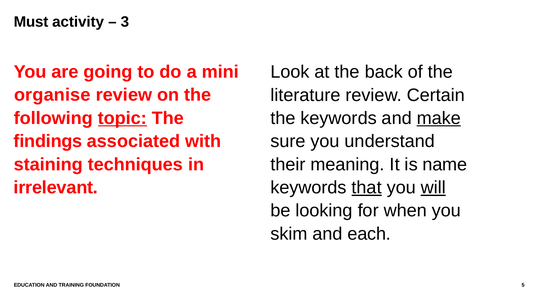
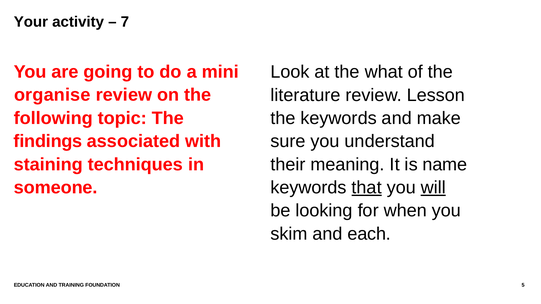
Must: Must -> Your
3: 3 -> 7
back: back -> what
Certain: Certain -> Lesson
topic underline: present -> none
make underline: present -> none
irrelevant: irrelevant -> someone
